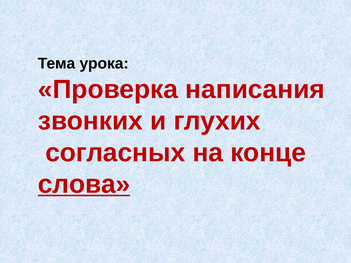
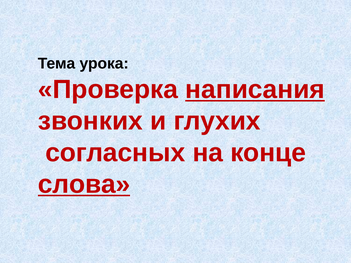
написания underline: none -> present
